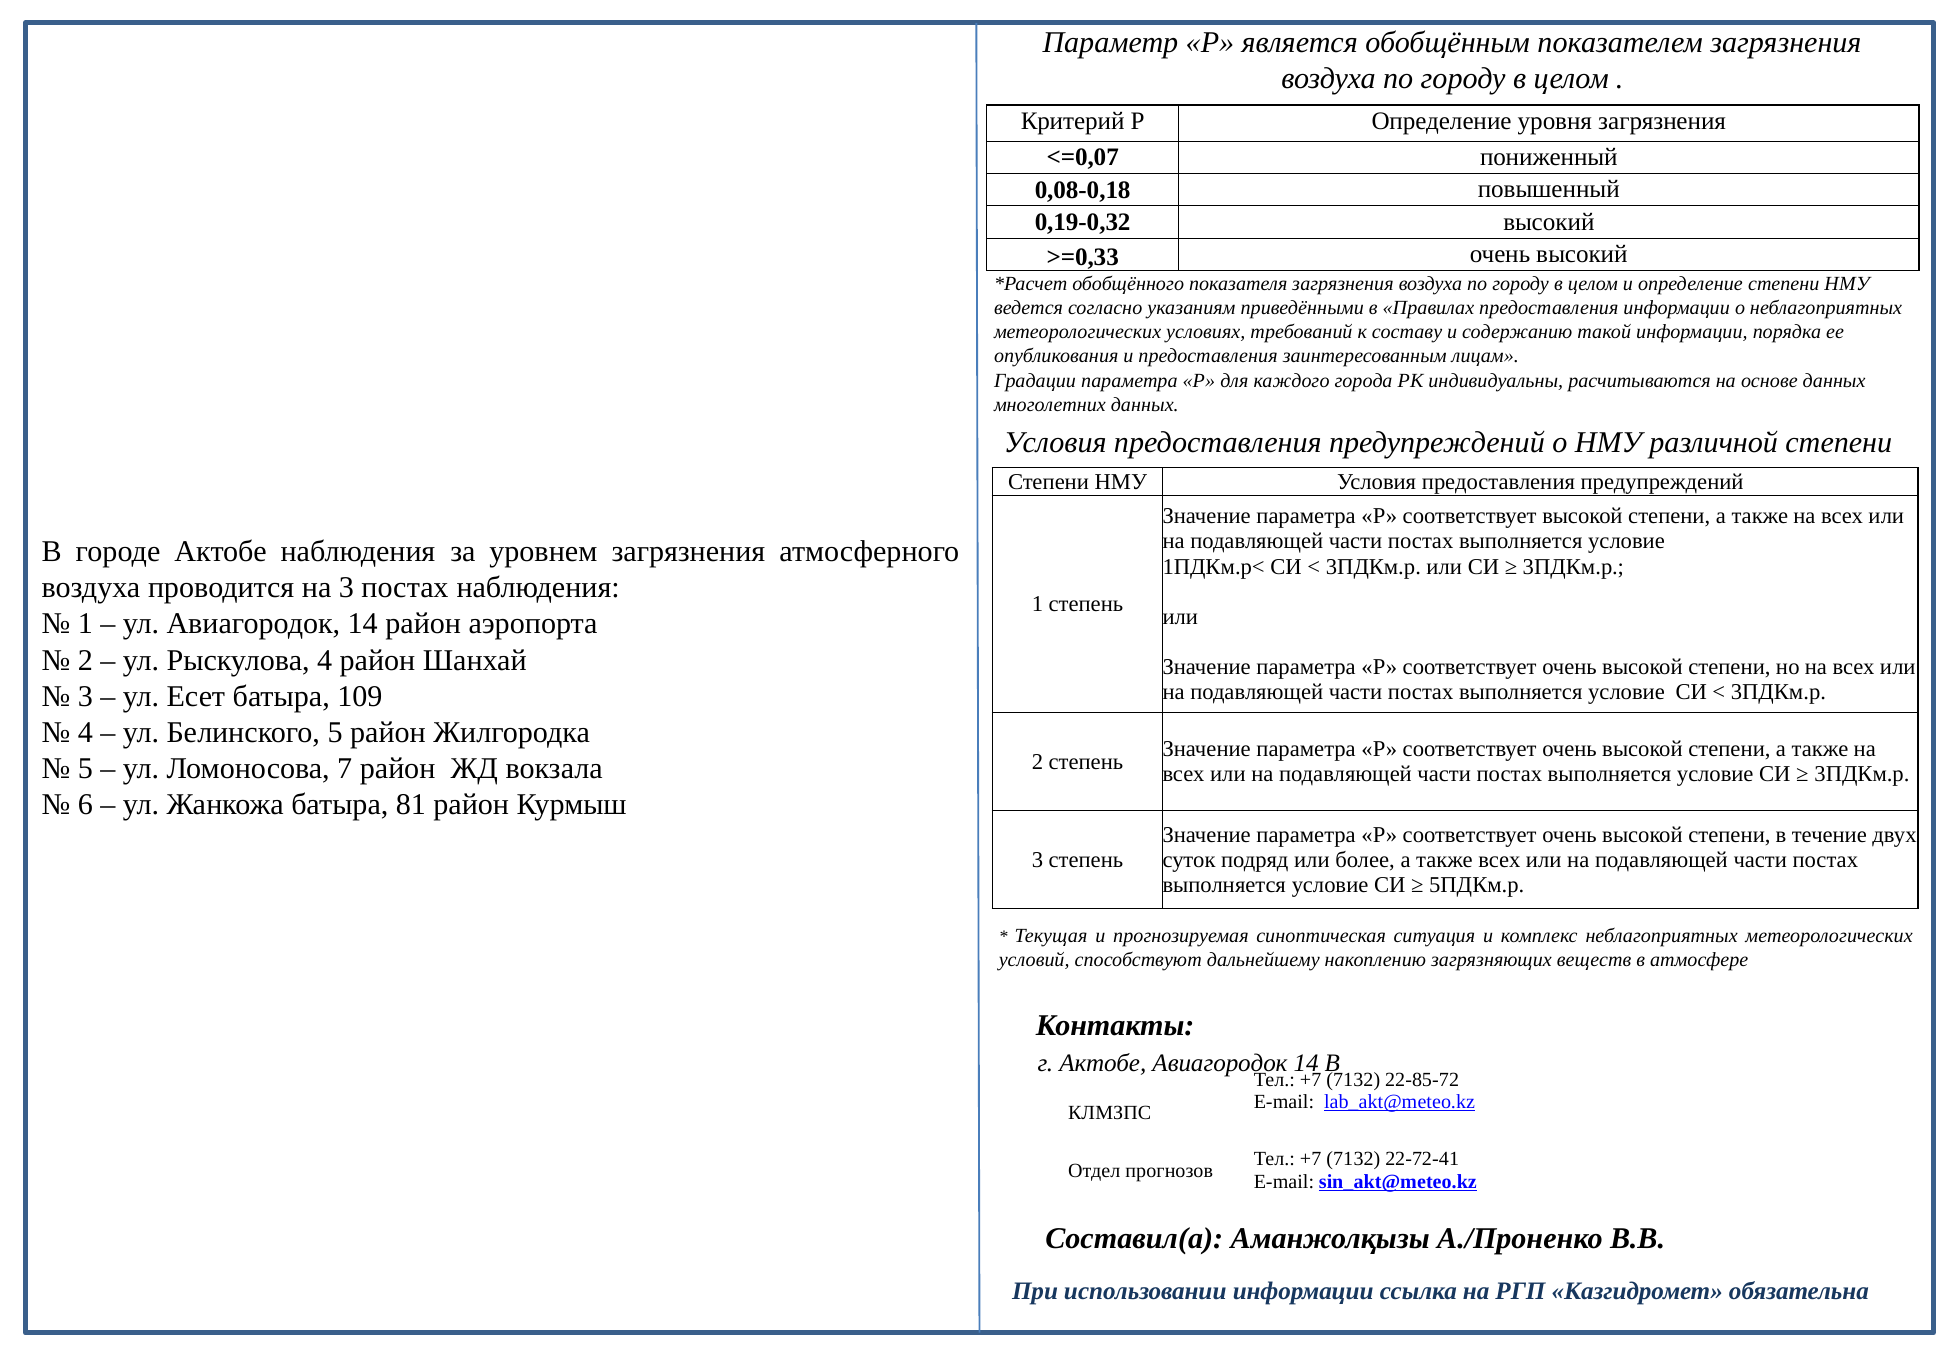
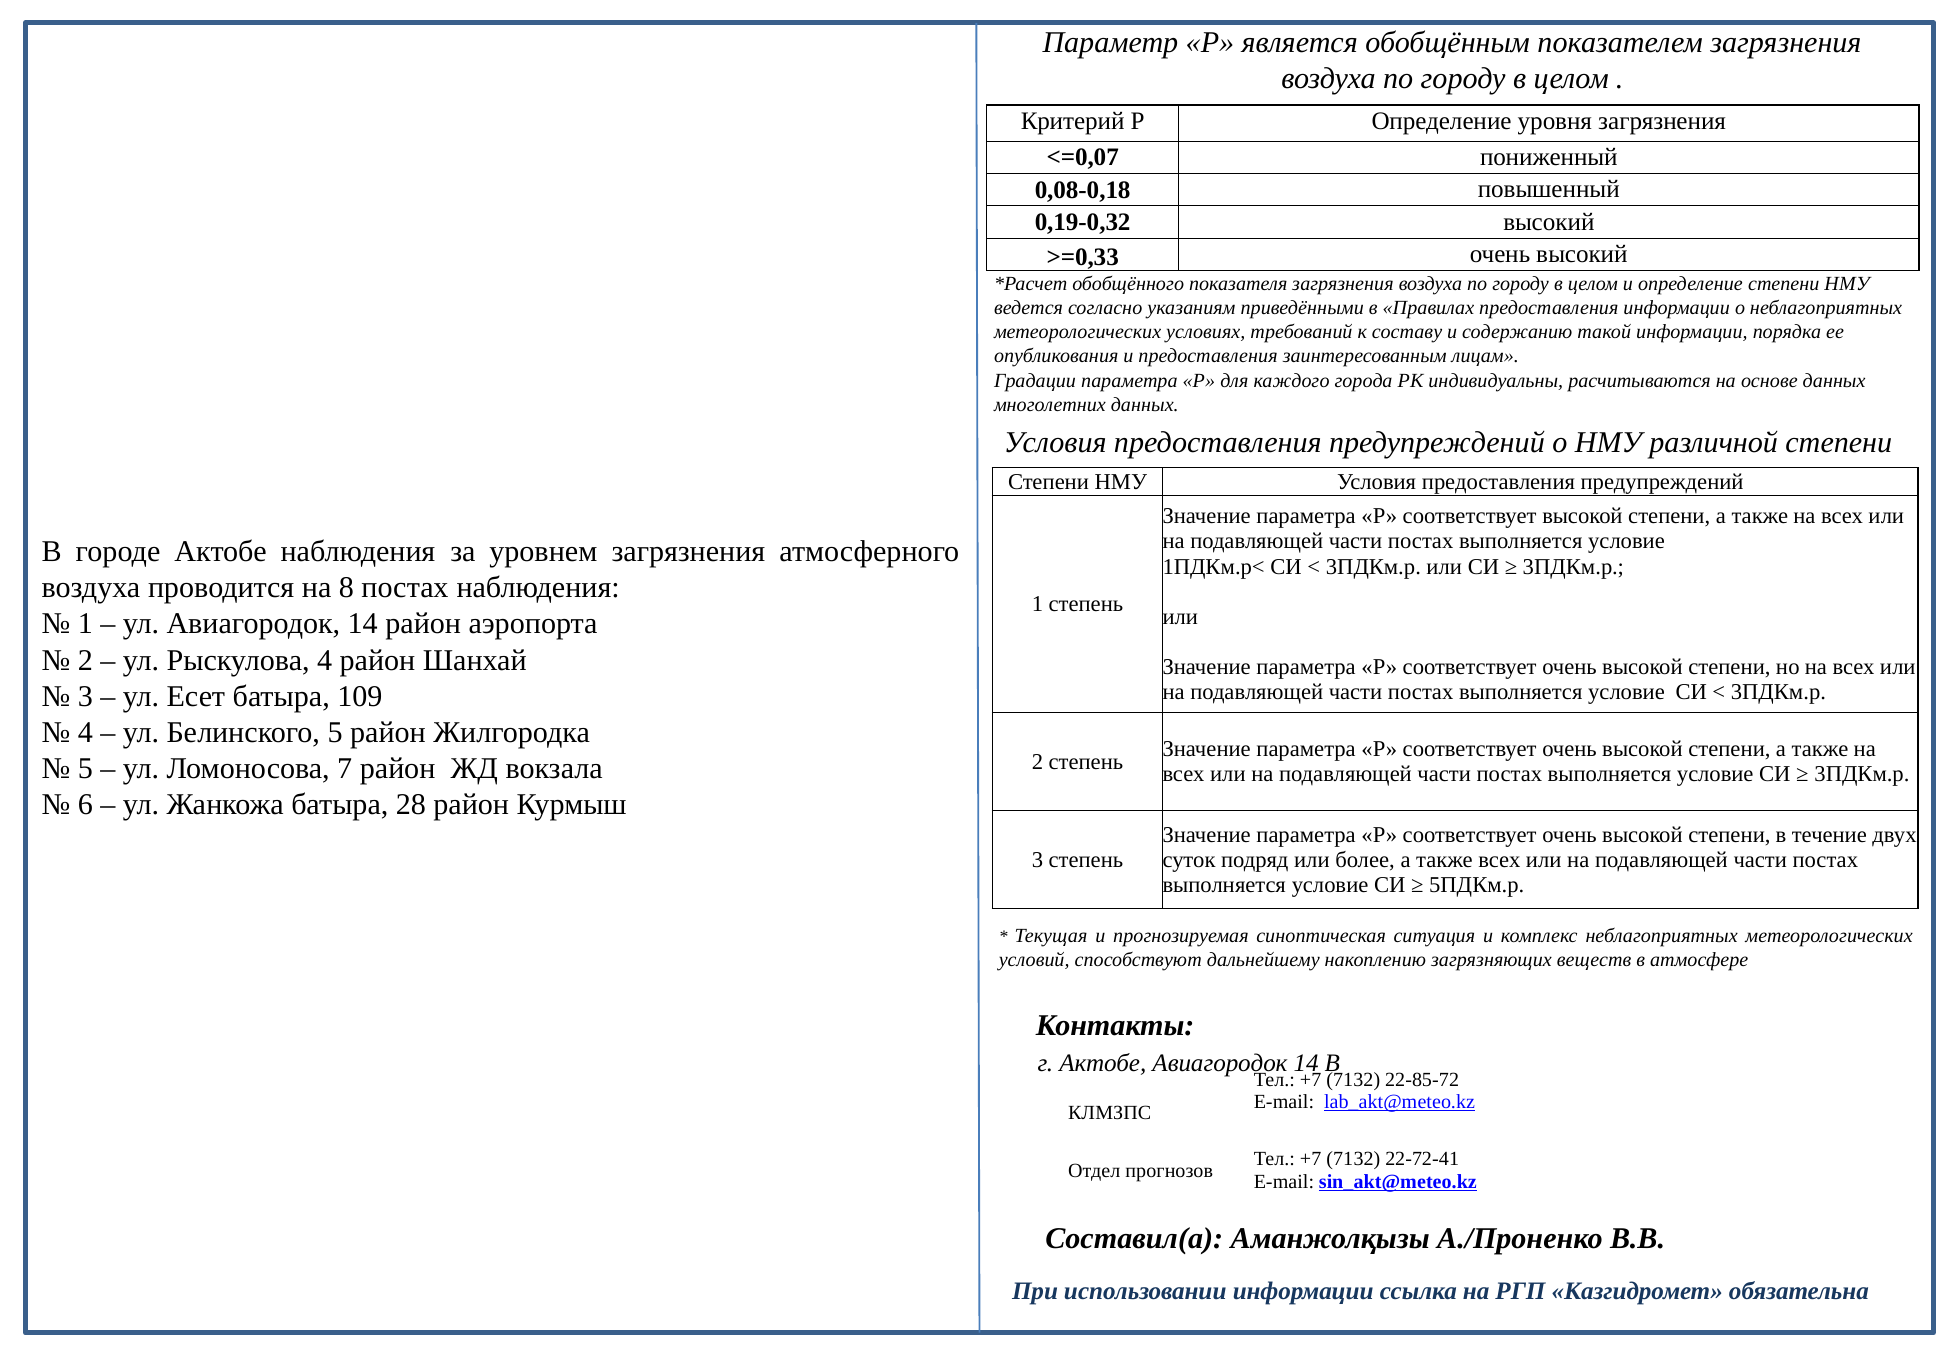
на 3: 3 -> 8
81: 81 -> 28
